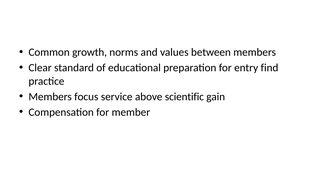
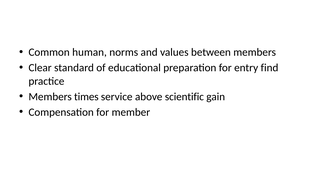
growth: growth -> human
focus: focus -> times
